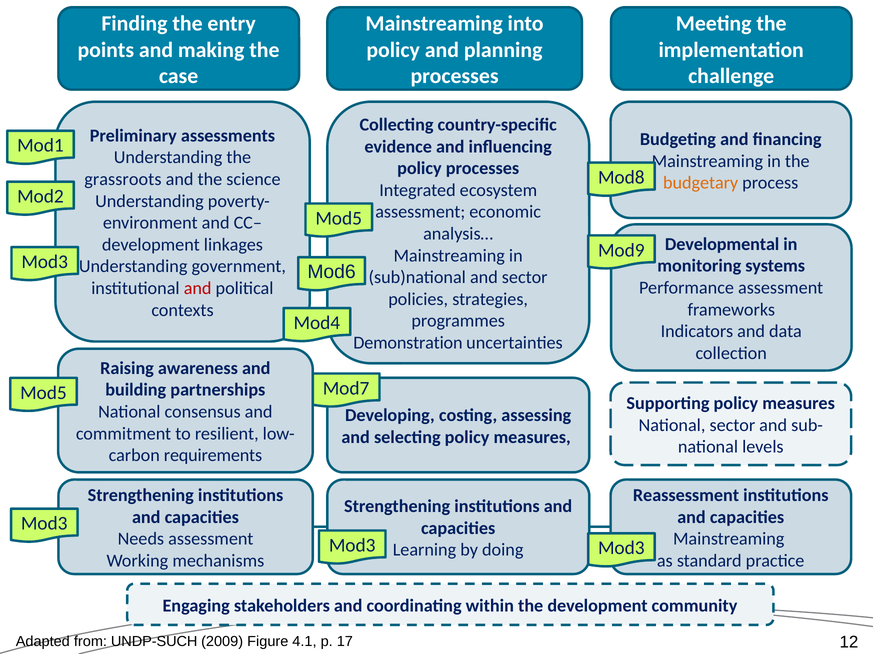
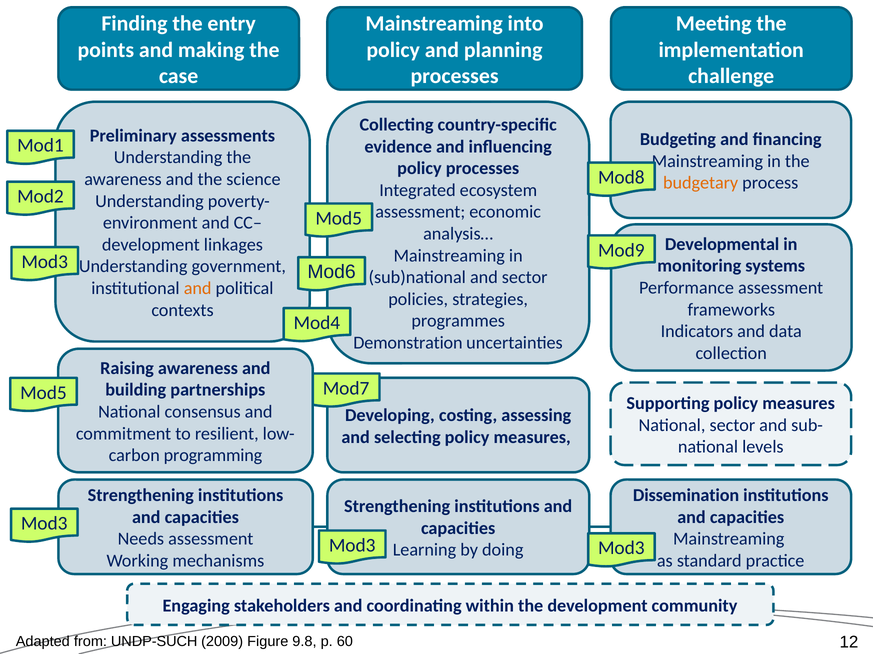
grassroots at (123, 179): grassroots -> awareness
and at (198, 289) colour: red -> orange
requirements: requirements -> programming
Reassessment: Reassessment -> Dissemination
4.1: 4.1 -> 9.8
17: 17 -> 60
